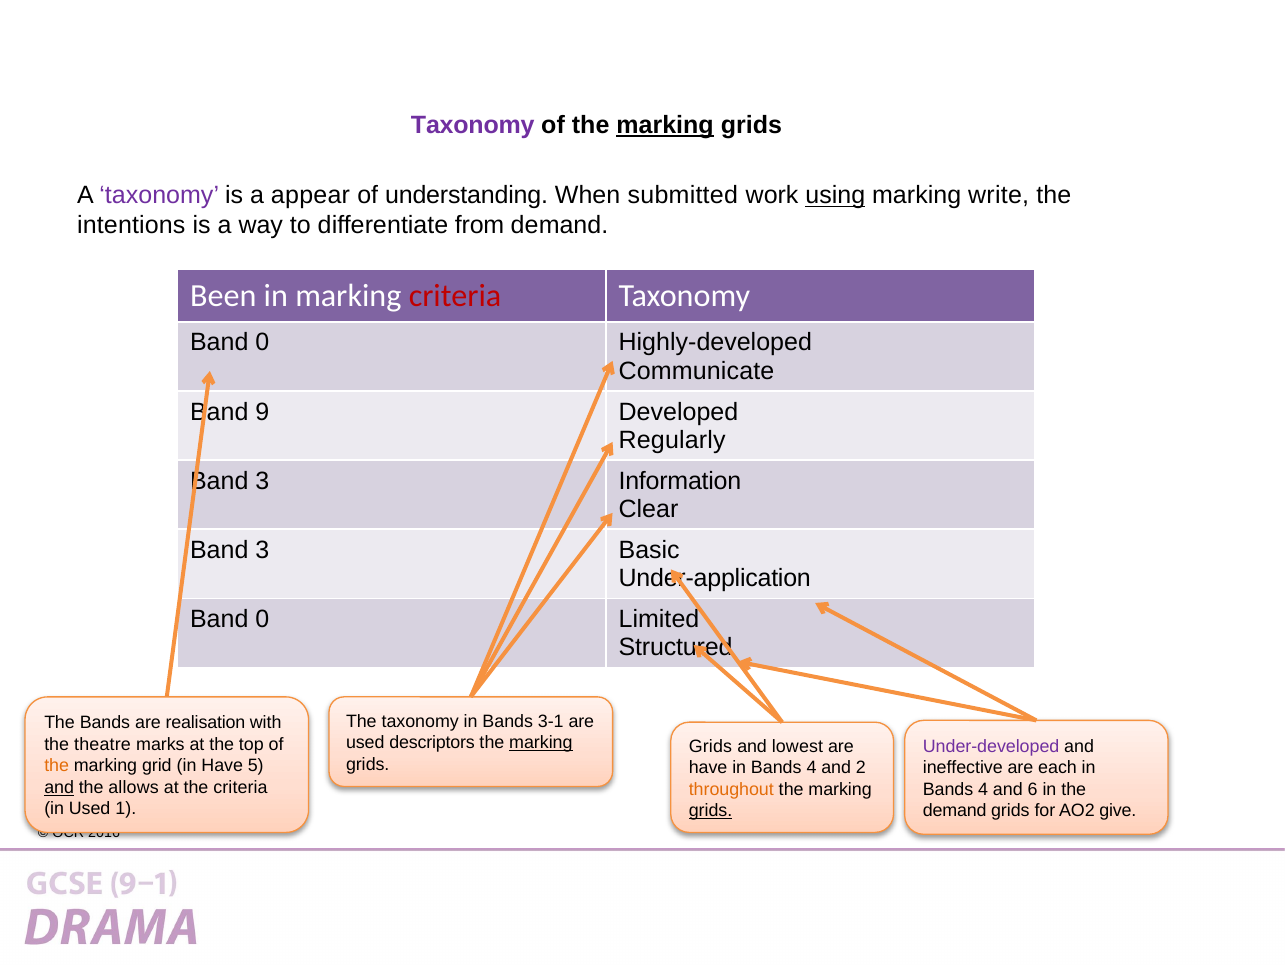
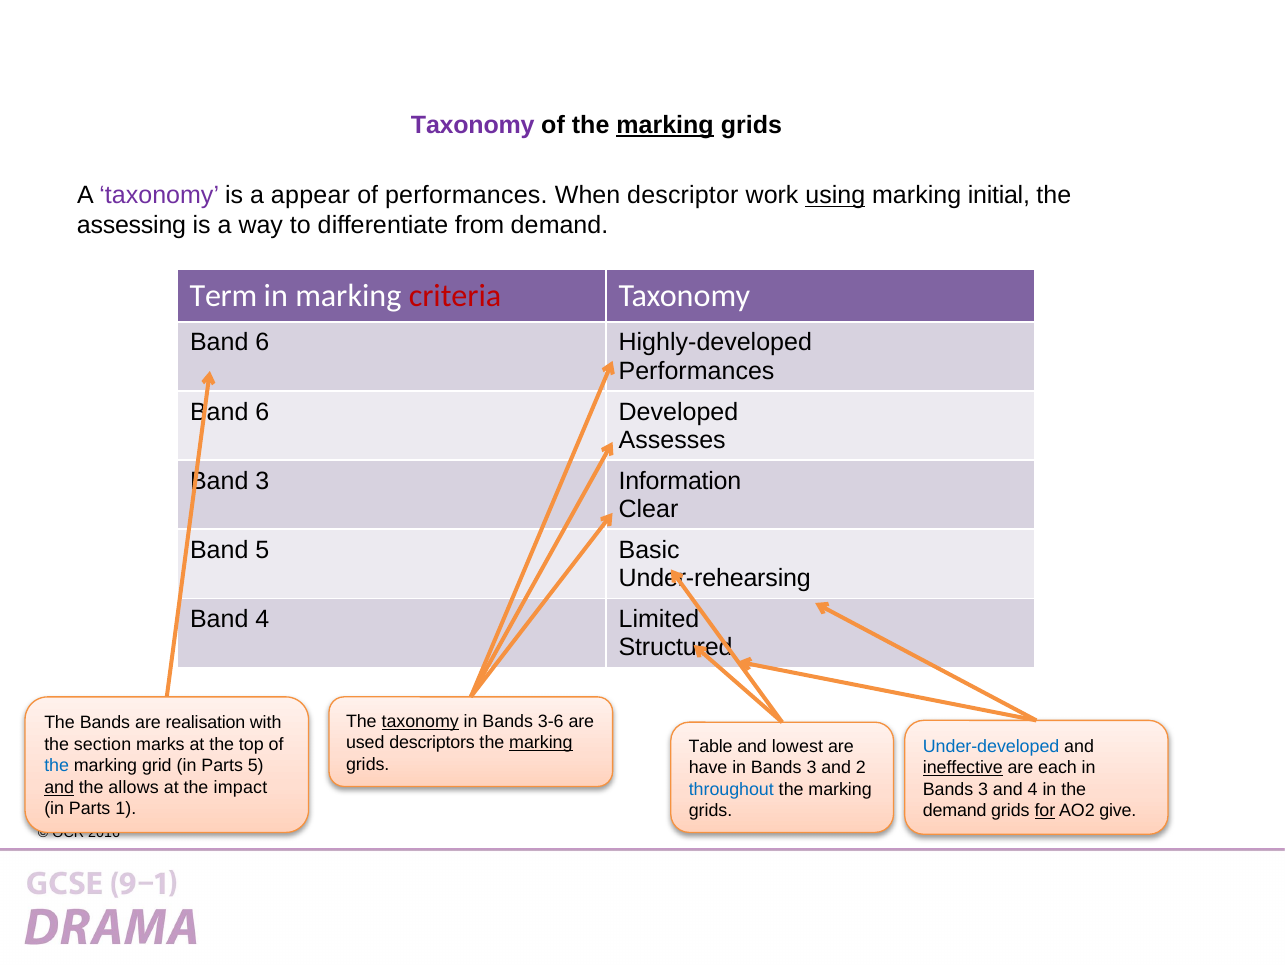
of understanding: understanding -> performances
submitted: submitted -> descriptor
write: write -> initial
intentions: intentions -> assessing
Been: Been -> Term
0 at (262, 343): 0 -> 6
Communicate at (696, 371): Communicate -> Performances
9 at (262, 412): 9 -> 6
Regularly: Regularly -> Assesses
3 at (262, 550): 3 -> 5
Under-application: Under-application -> Under-rehearsing
0 at (262, 619): 0 -> 4
taxonomy at (420, 721) underline: none -> present
3-1: 3-1 -> 3-6
theatre: theatre -> section
Grids at (710, 746): Grids -> Table
Under-developed colour: purple -> blue
the at (57, 766) colour: orange -> blue
grid in Have: Have -> Parts
4 at (811, 767): 4 -> 3
ineffective underline: none -> present
the criteria: criteria -> impact
throughout colour: orange -> blue
4 at (983, 789): 4 -> 3
and 6: 6 -> 4
Used at (90, 808): Used -> Parts
grids at (711, 810) underline: present -> none
for underline: none -> present
